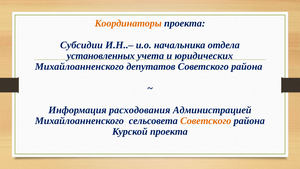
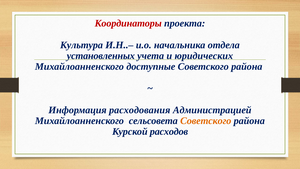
Координаторы colour: orange -> red
Субсидии: Субсидии -> Культура
депутатов: депутатов -> доступные
Курской проекта: проекта -> расходов
